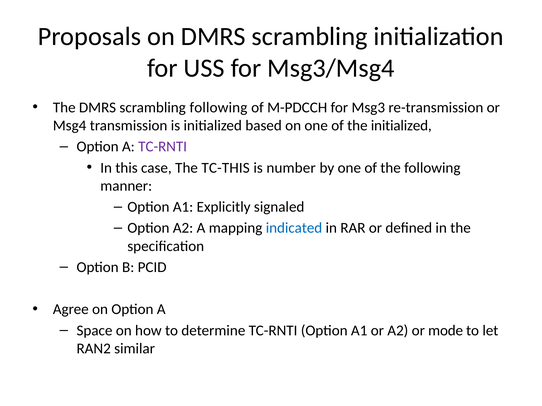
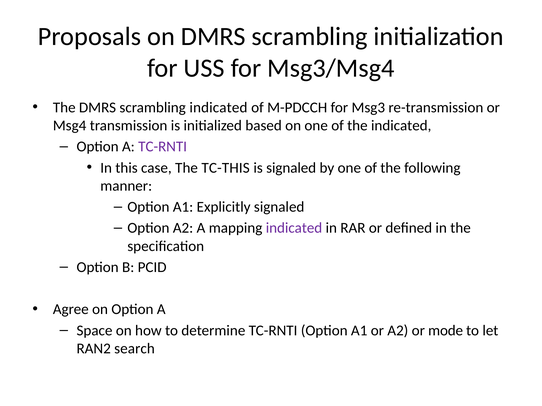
scrambling following: following -> indicated
the initialized: initialized -> indicated
is number: number -> signaled
indicated at (294, 228) colour: blue -> purple
similar: similar -> search
